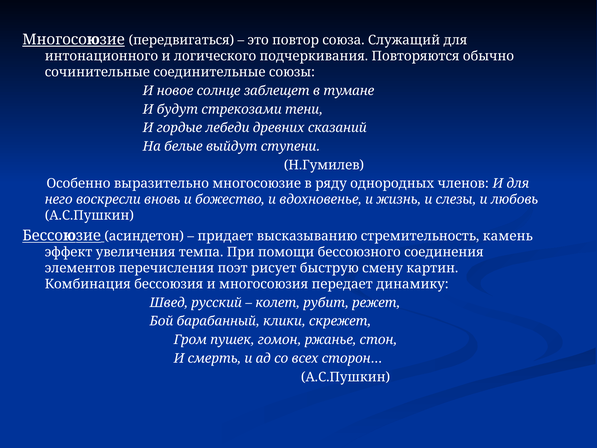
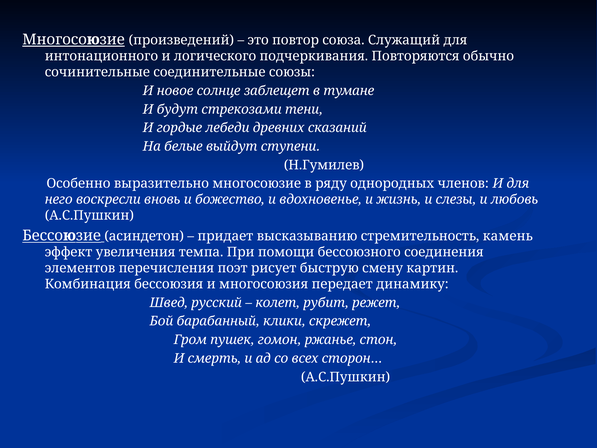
передвигаться: передвигаться -> произведений
